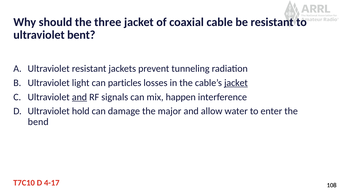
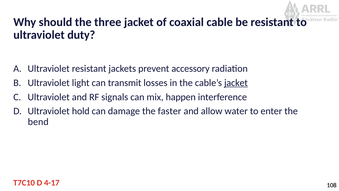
bent: bent -> duty
tunneling: tunneling -> accessory
particles: particles -> transmit
and at (79, 97) underline: present -> none
major: major -> faster
